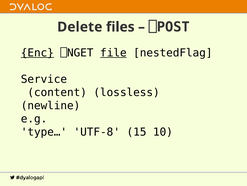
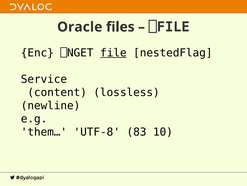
Delete: Delete -> Oracle
⎕POST: ⎕POST -> ⎕FILE
Enc underline: present -> none
type…: type… -> them…
15: 15 -> 83
